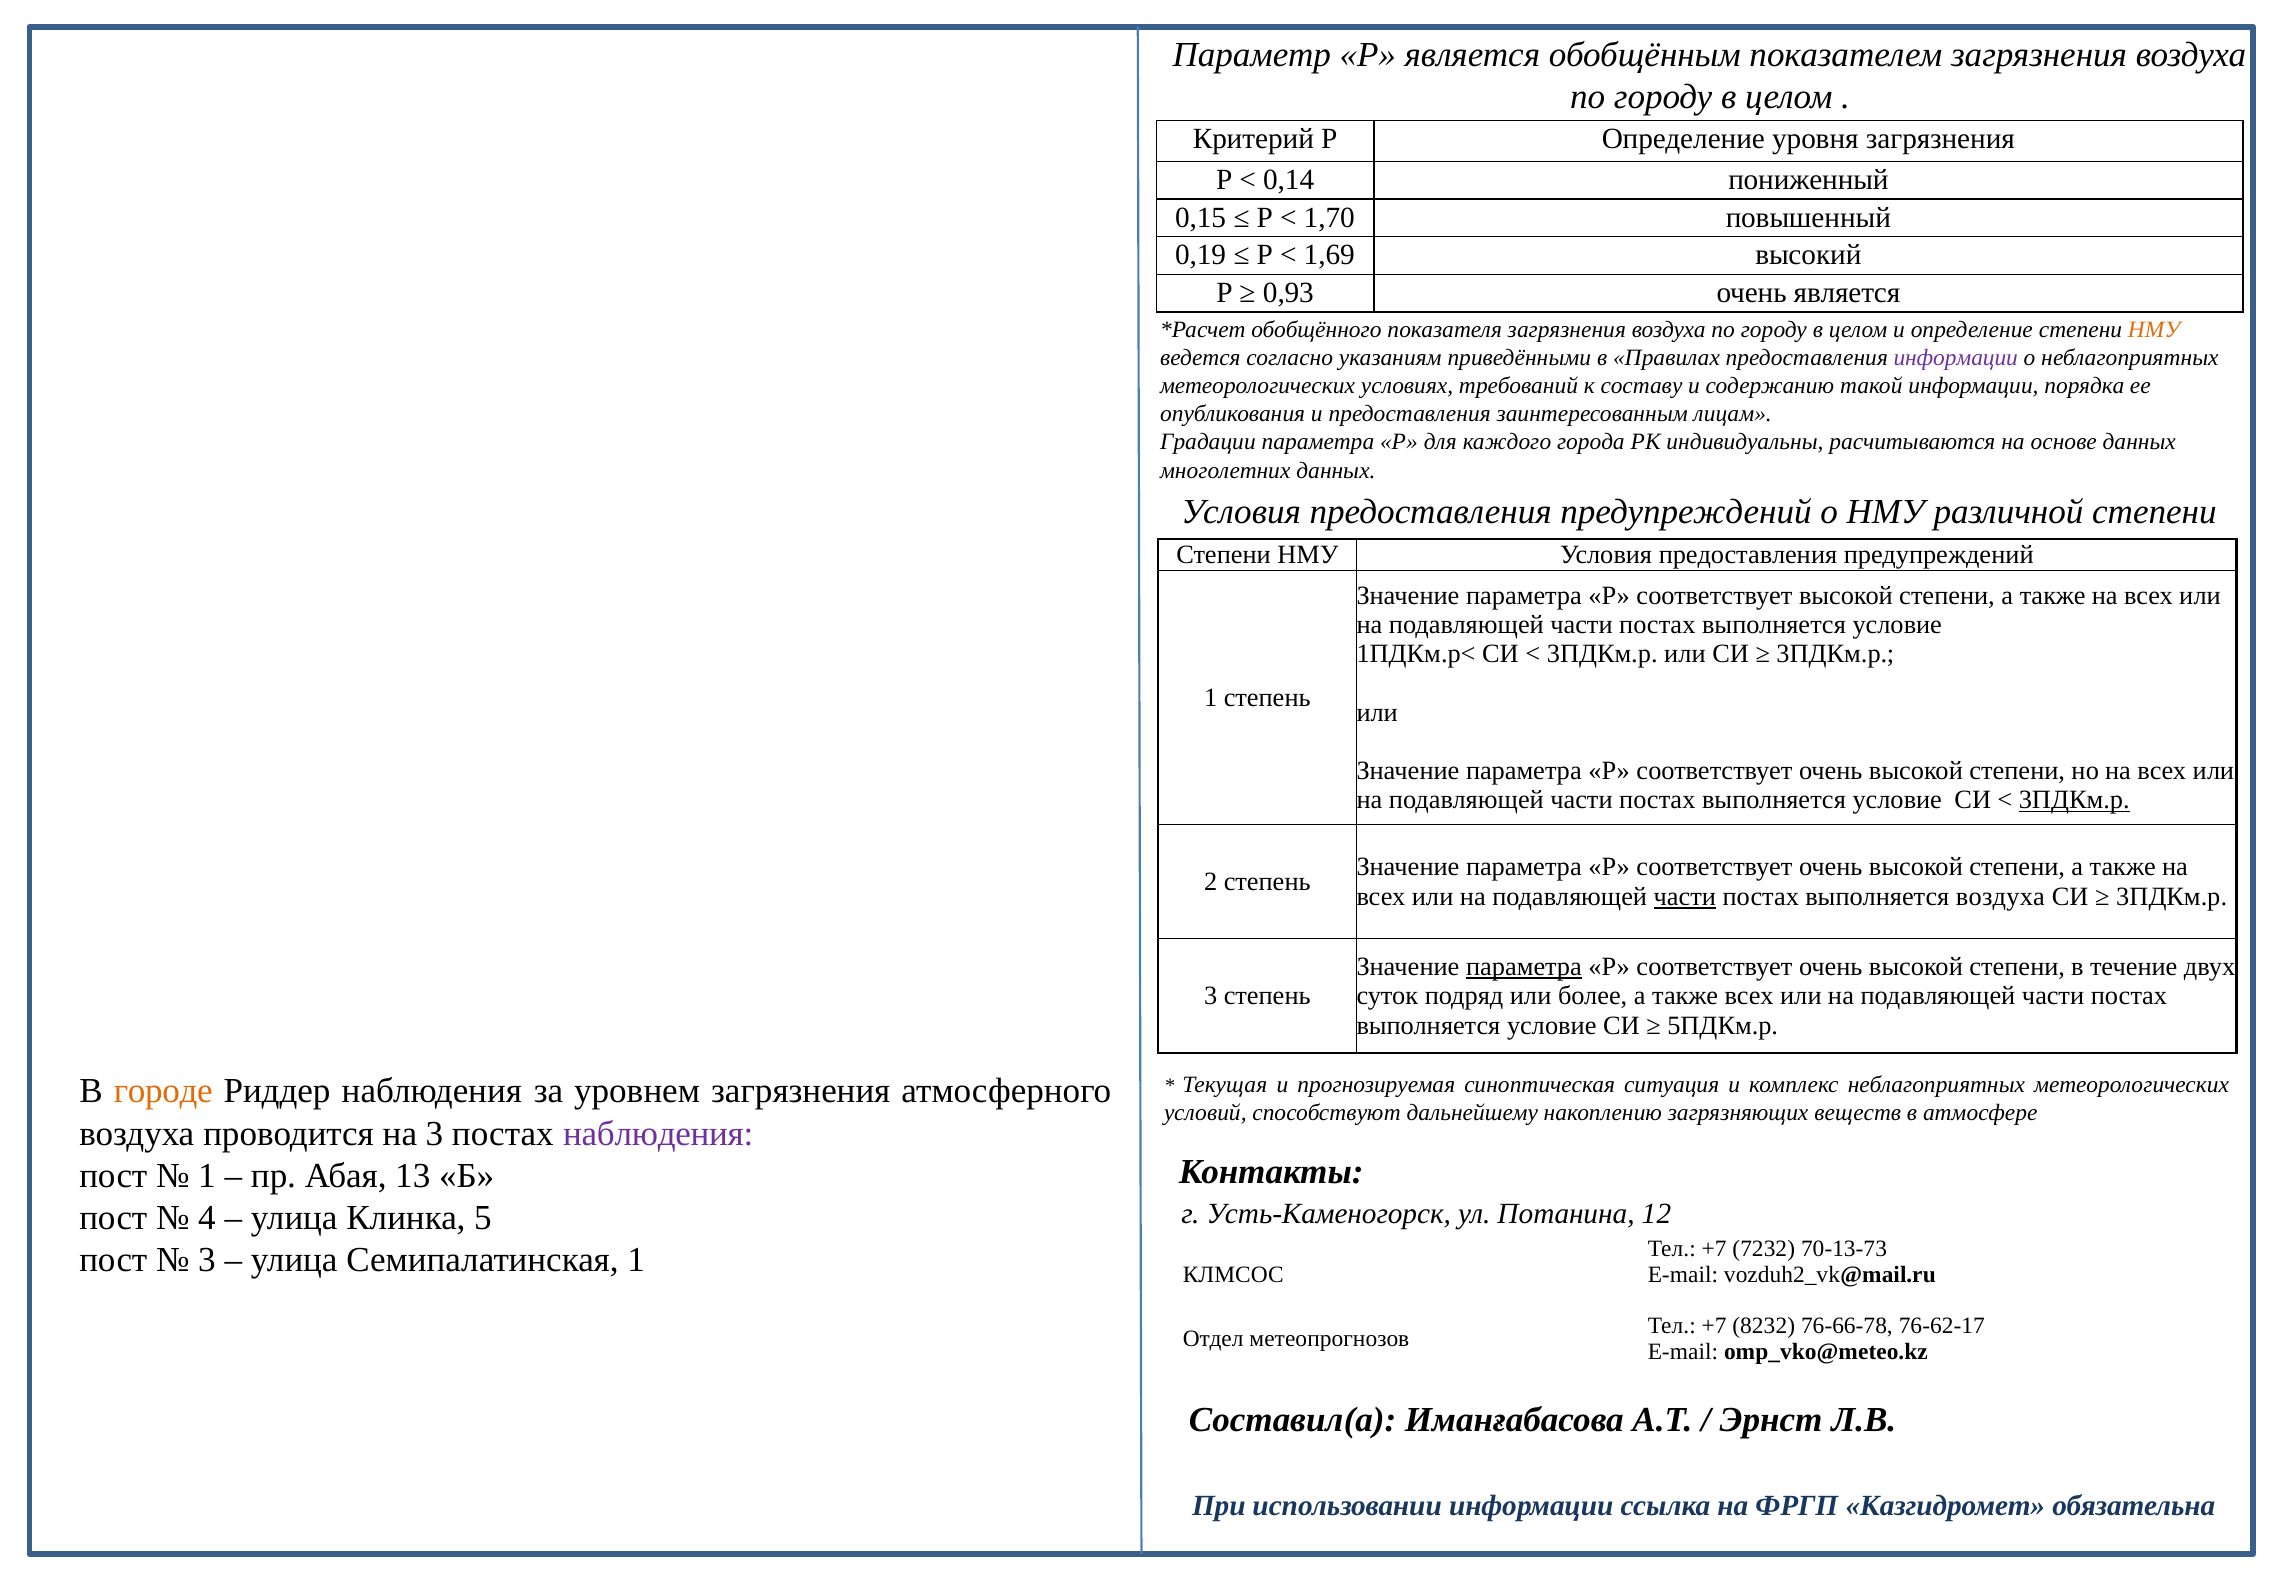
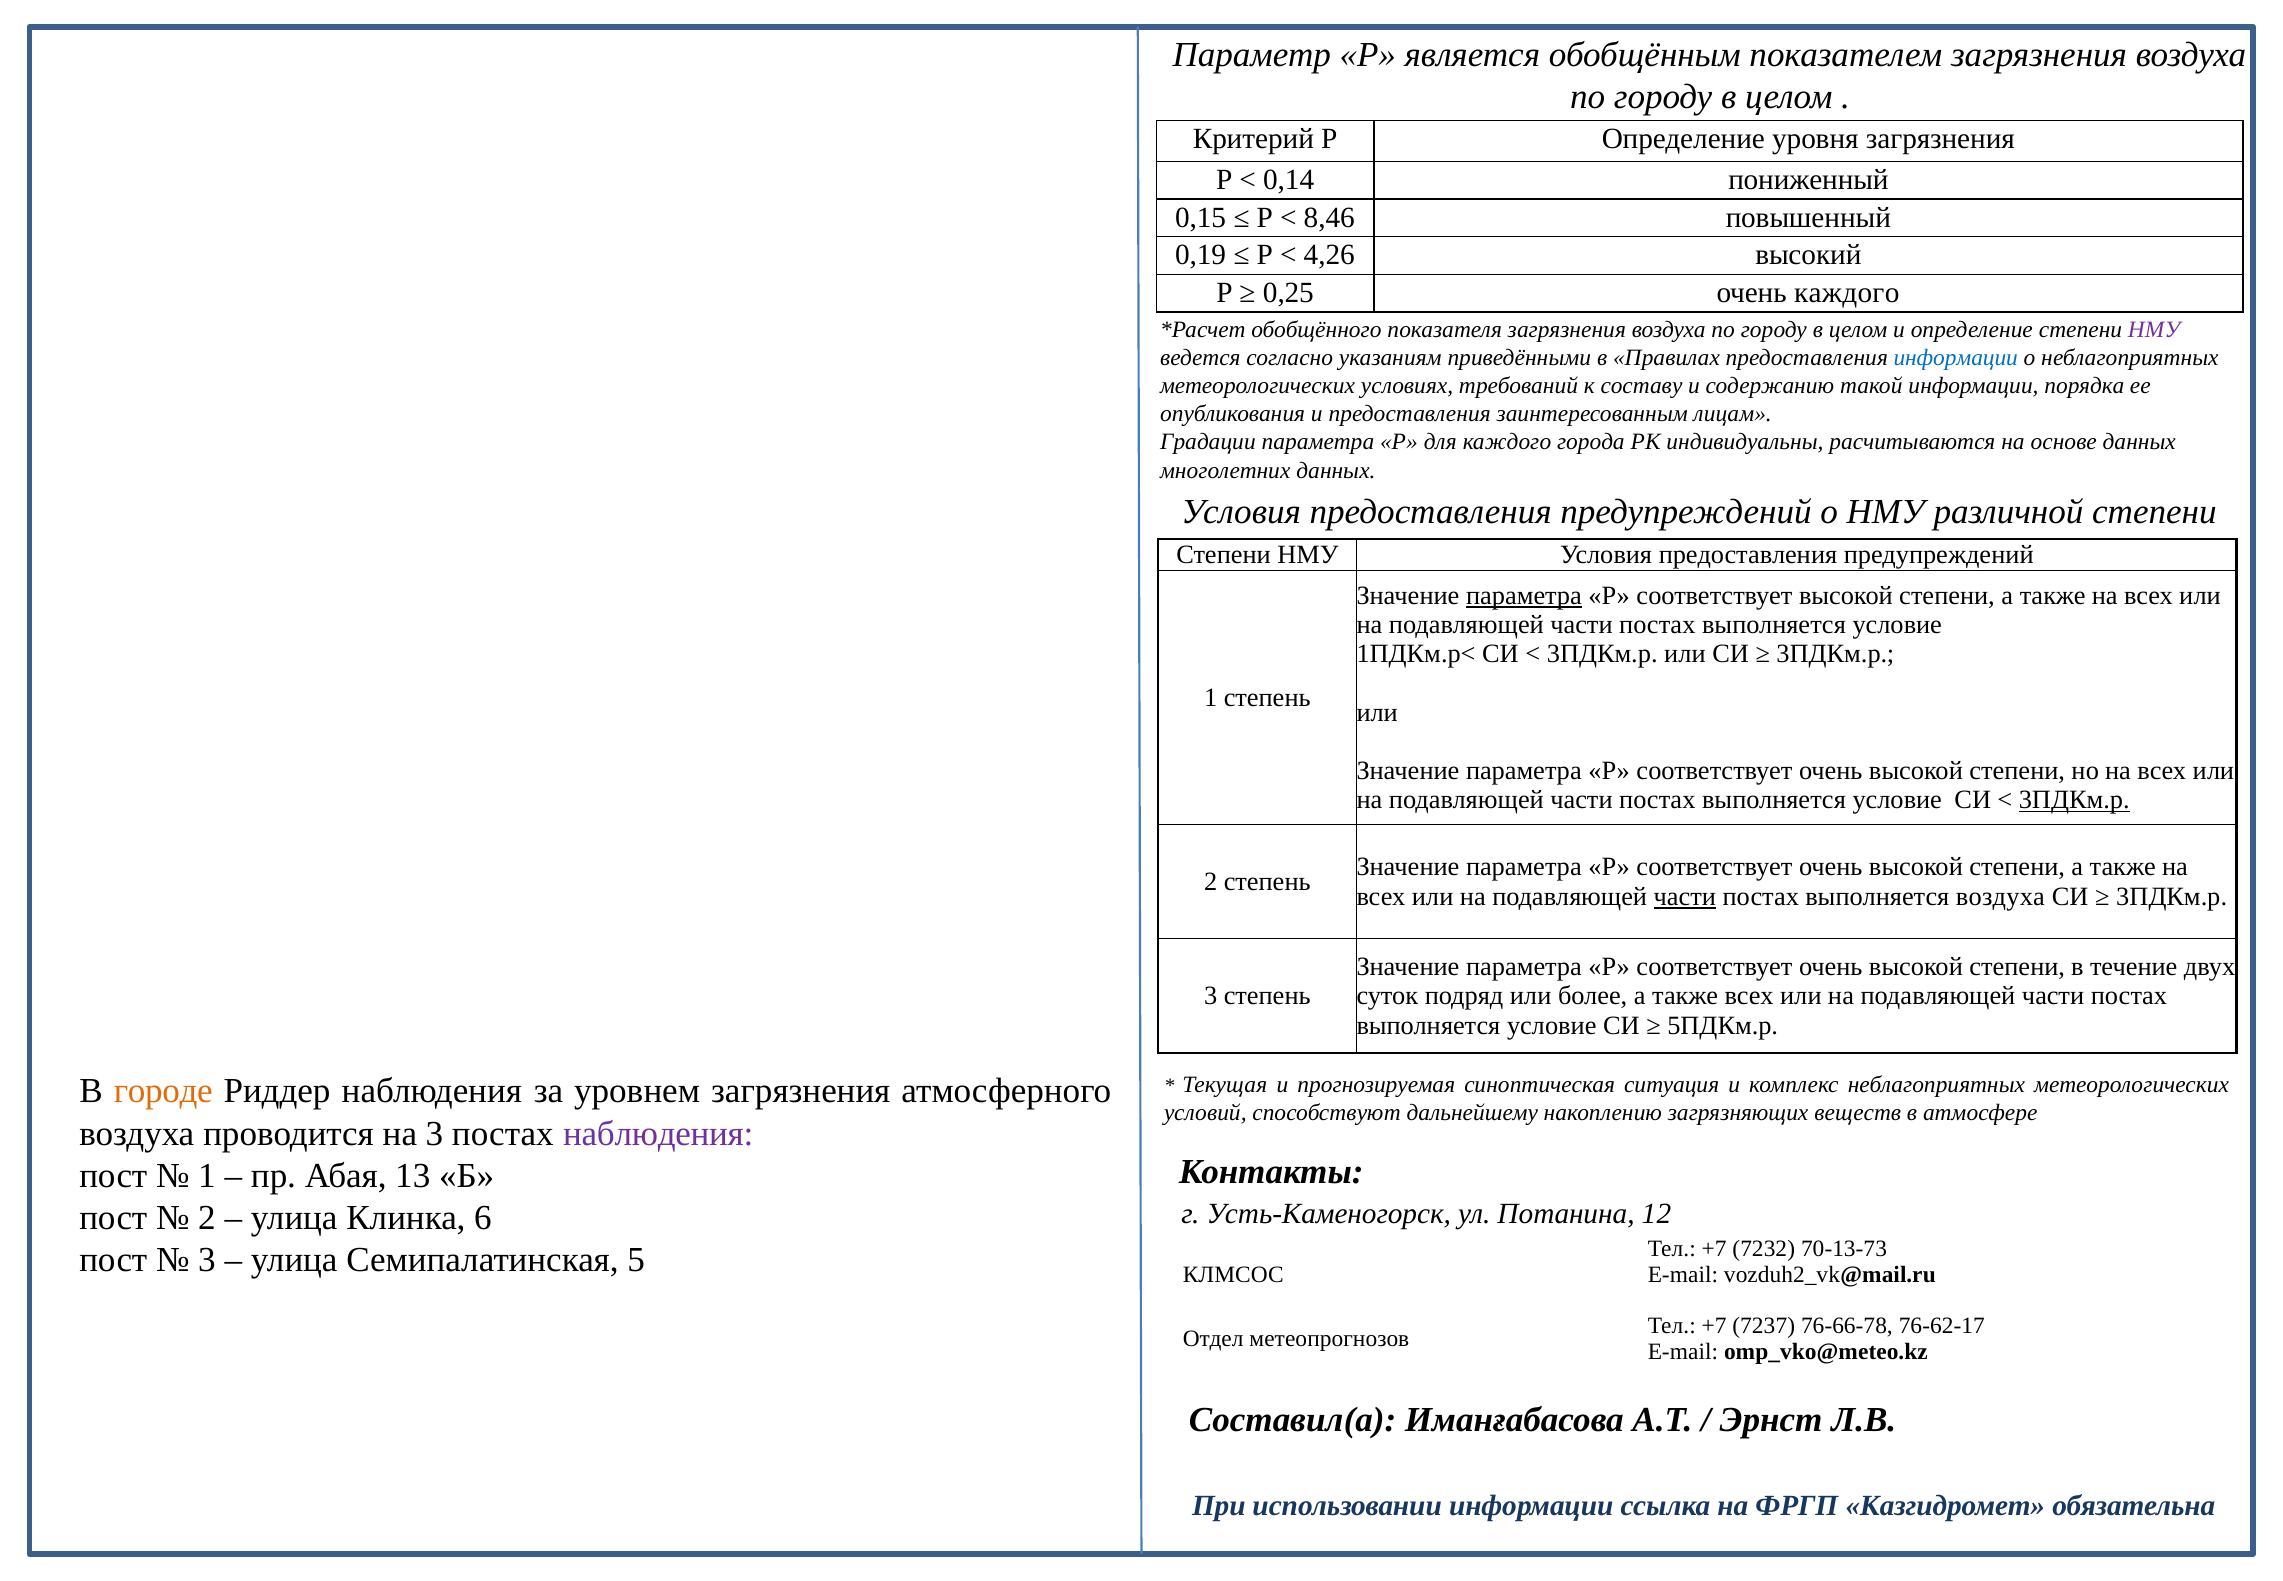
1,70: 1,70 -> 8,46
1,69: 1,69 -> 4,26
0,93: 0,93 -> 0,25
очень является: является -> каждого
НМУ at (2154, 330) colour: orange -> purple
информации at (1956, 358) colour: purple -> blue
параметра at (1524, 595) underline: none -> present
параметра at (1524, 967) underline: present -> none
4 at (207, 1217): 4 -> 2
5: 5 -> 6
Семипалатинская 1: 1 -> 5
8232: 8232 -> 7237
